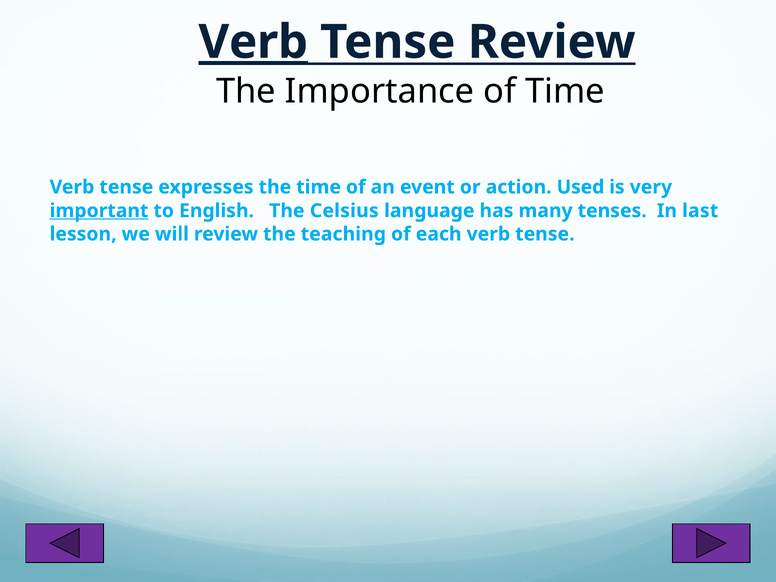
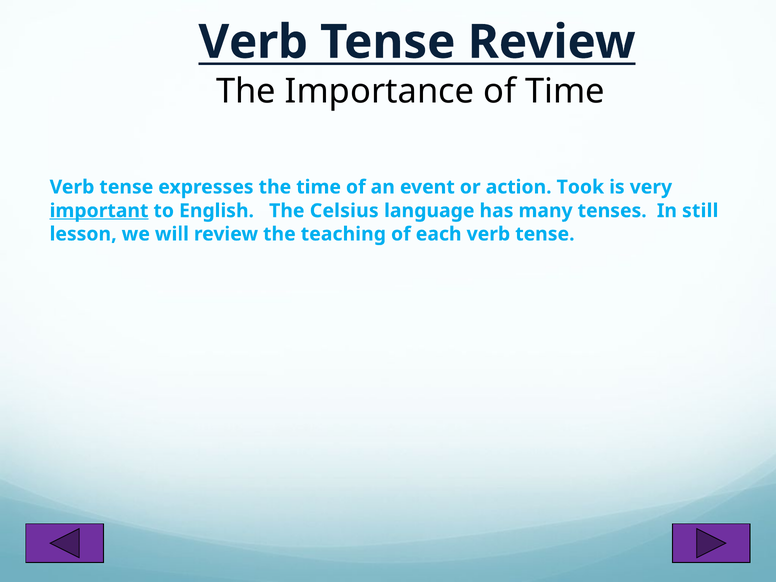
Verb at (253, 42) underline: present -> none
Used: Used -> Took
last: last -> still
